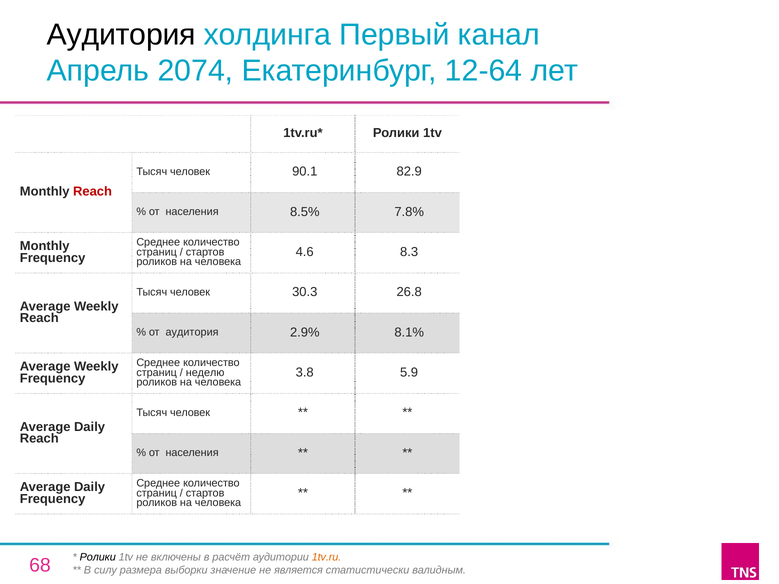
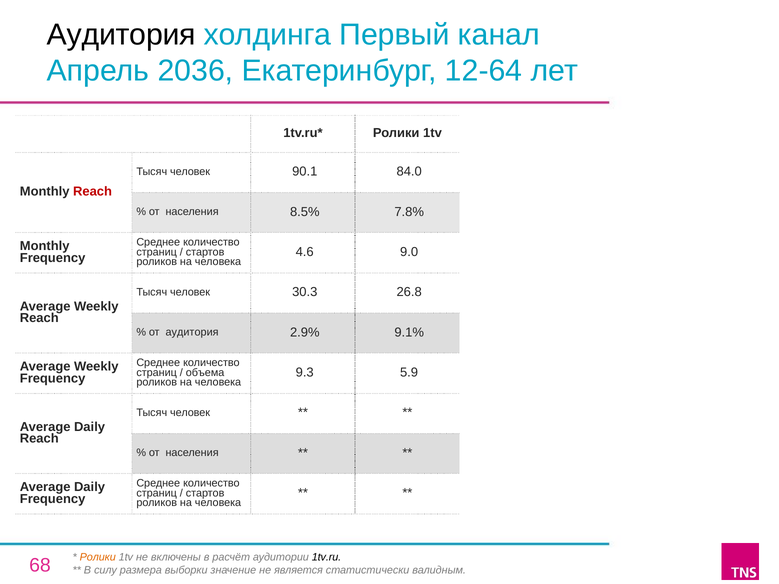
2074: 2074 -> 2036
82.9: 82.9 -> 84.0
8.3: 8.3 -> 9.0
8.1%: 8.1% -> 9.1%
3.8: 3.8 -> 9.3
неделю: неделю -> объема
Ролики at (98, 557) colour: black -> orange
1tv.ru colour: orange -> black
